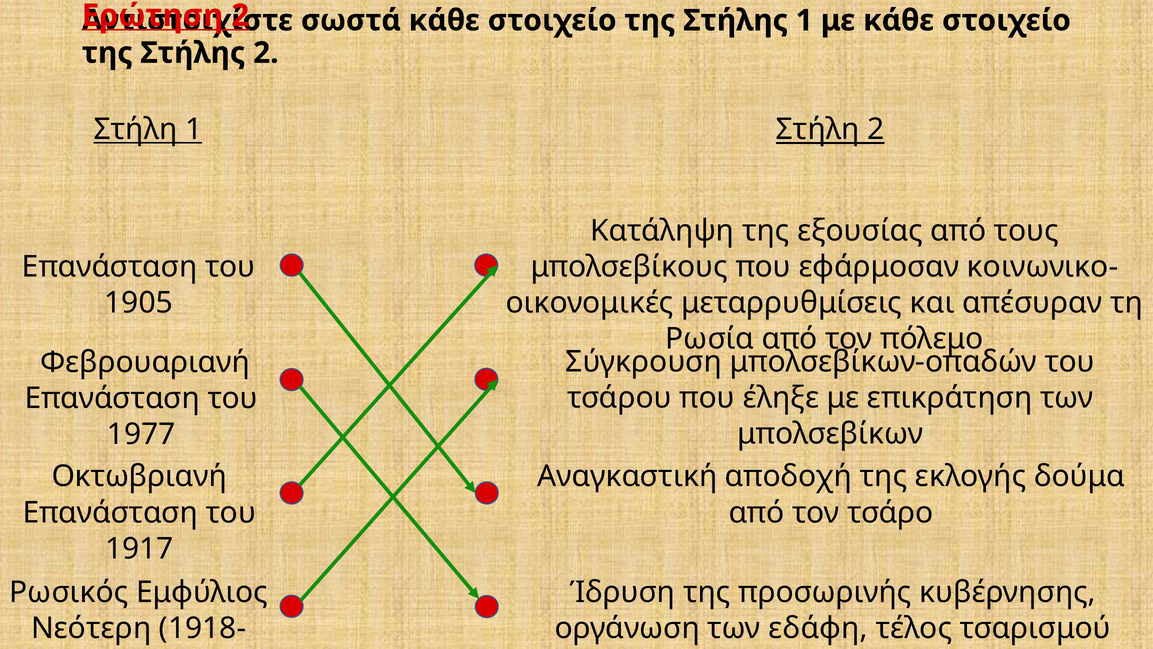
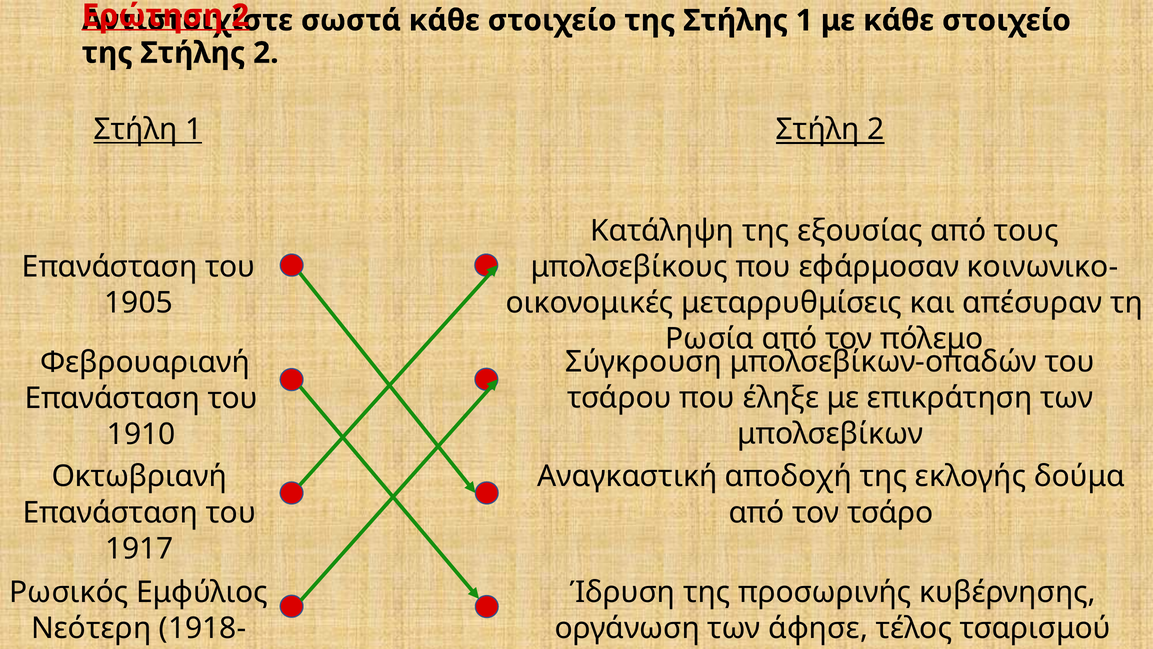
1977: 1977 -> 1910
εδάφη: εδάφη -> άφησε
